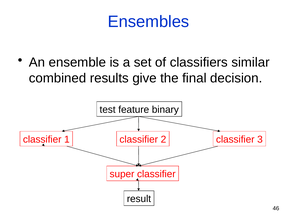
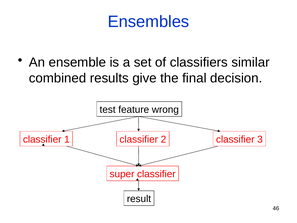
binary: binary -> wrong
